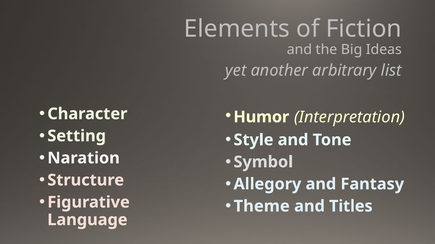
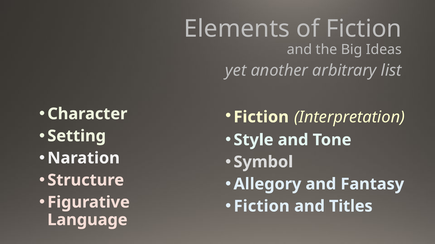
Humor at (261, 117): Humor -> Fiction
Theme at (262, 207): Theme -> Fiction
